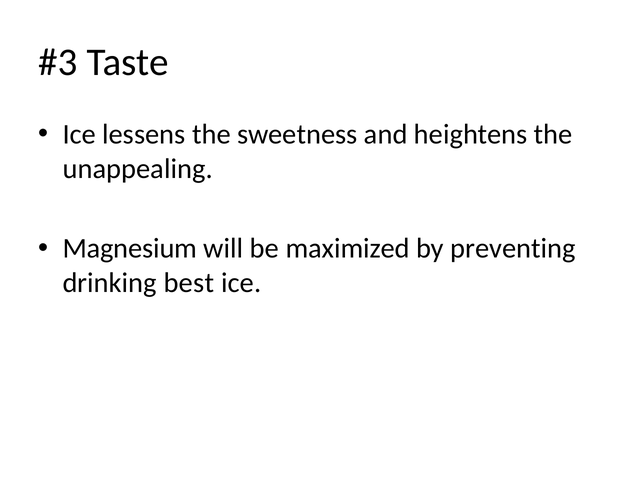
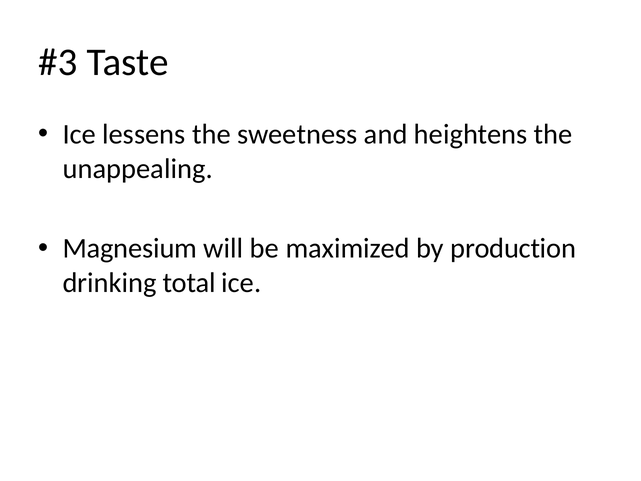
preventing: preventing -> production
best: best -> total
